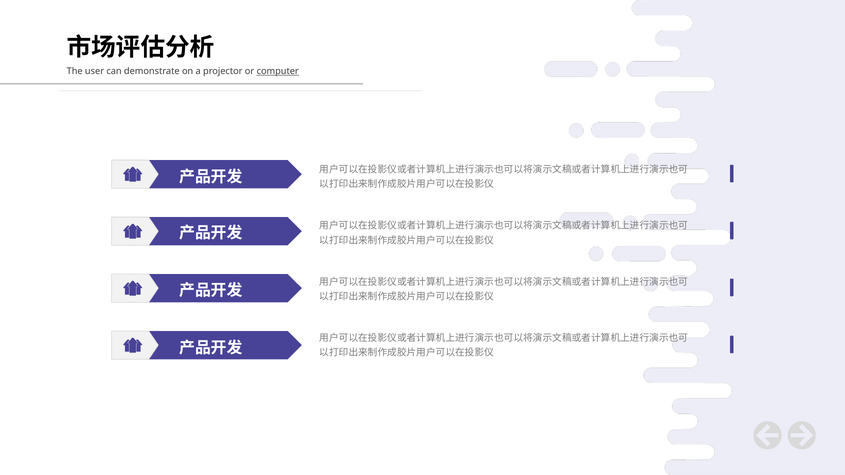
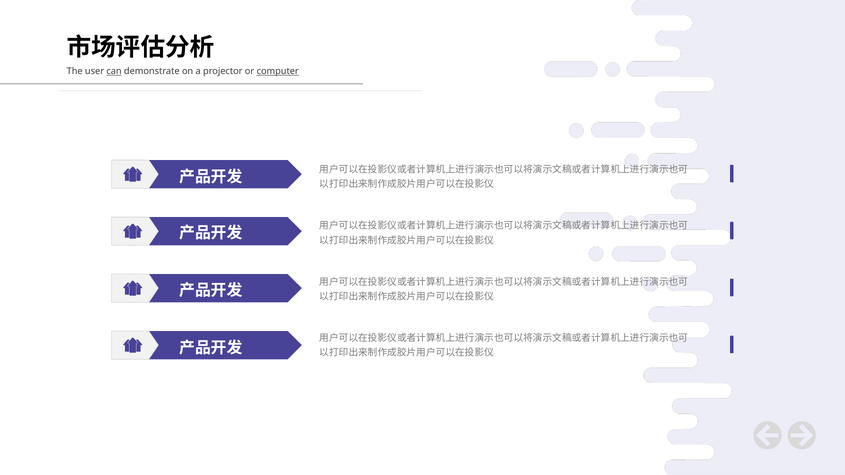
can underline: none -> present
